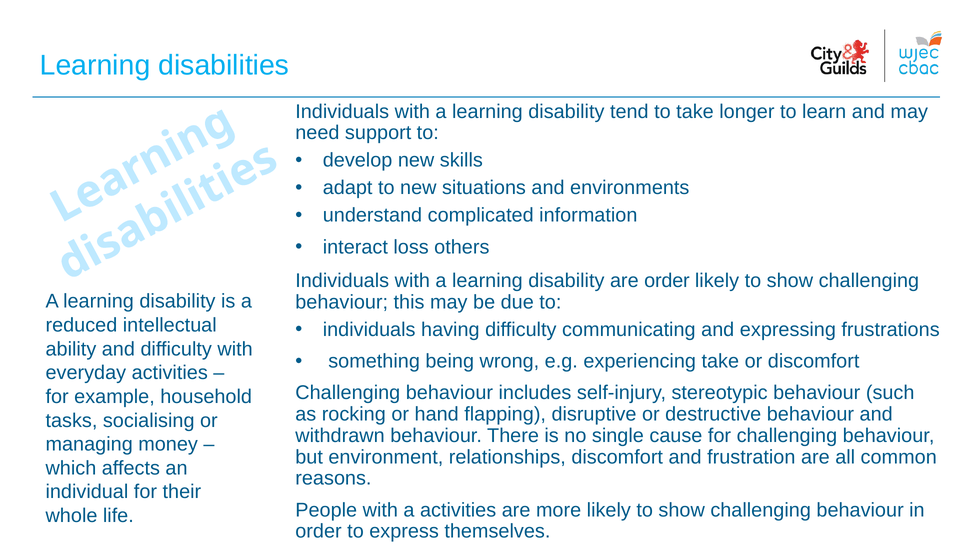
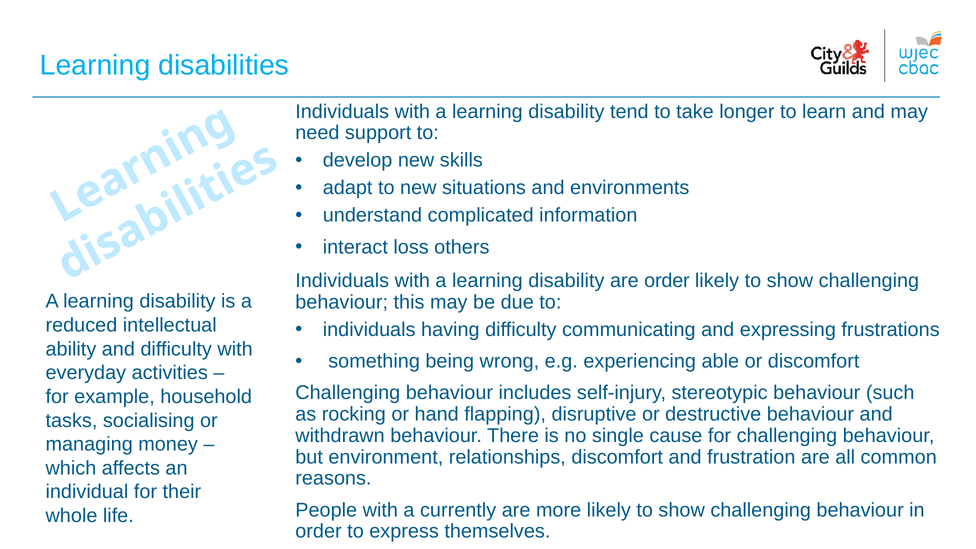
experiencing take: take -> able
a activities: activities -> currently
